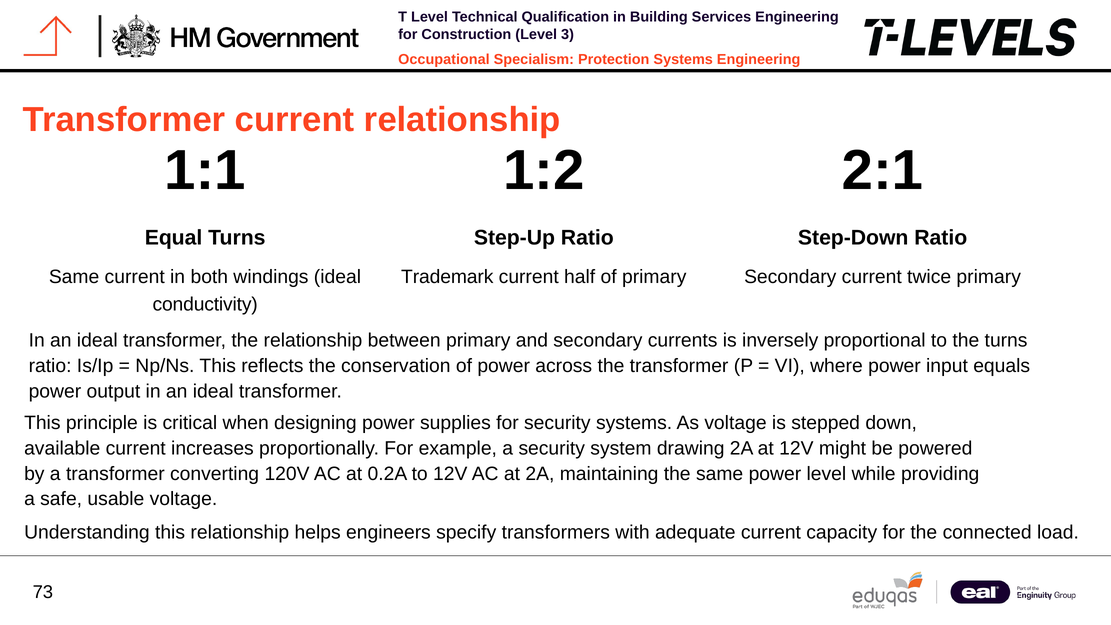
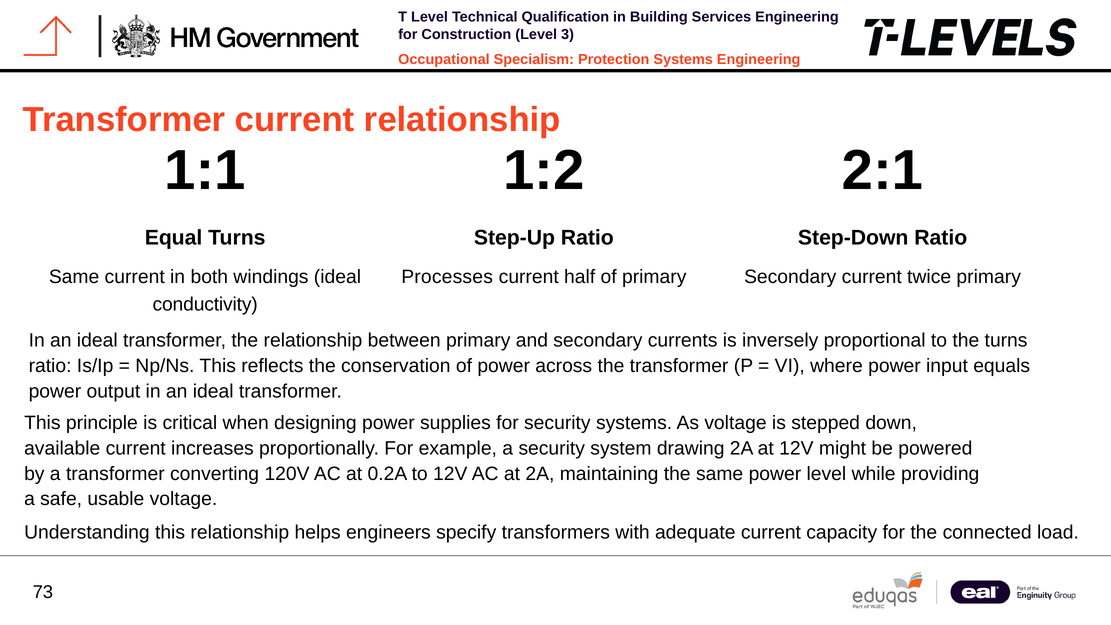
Trademark: Trademark -> Processes
